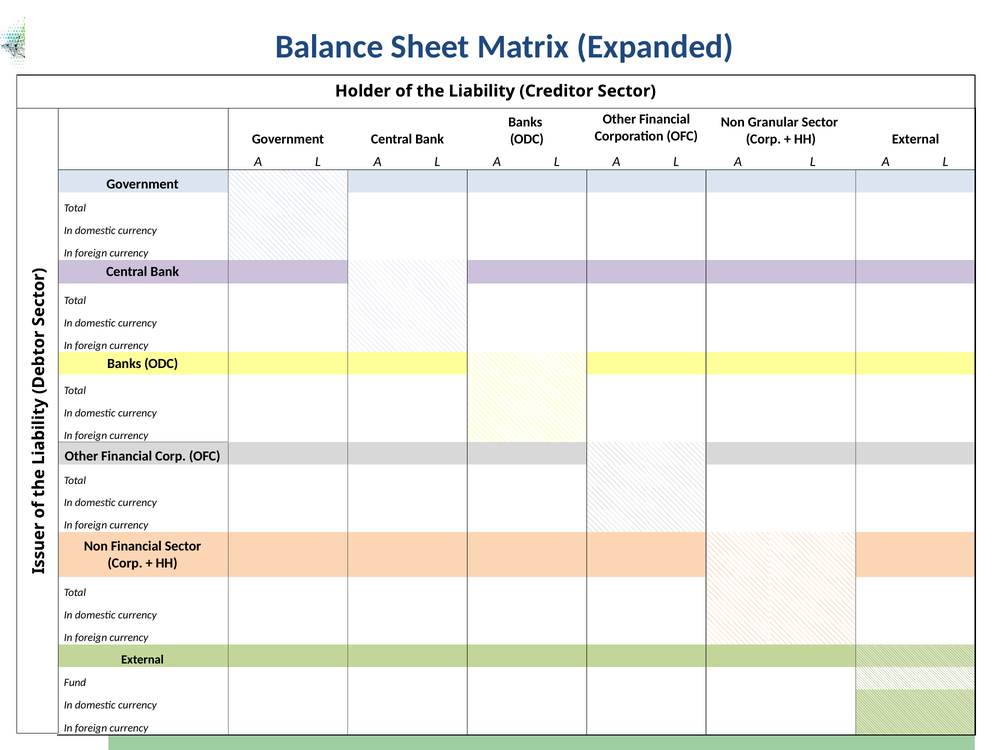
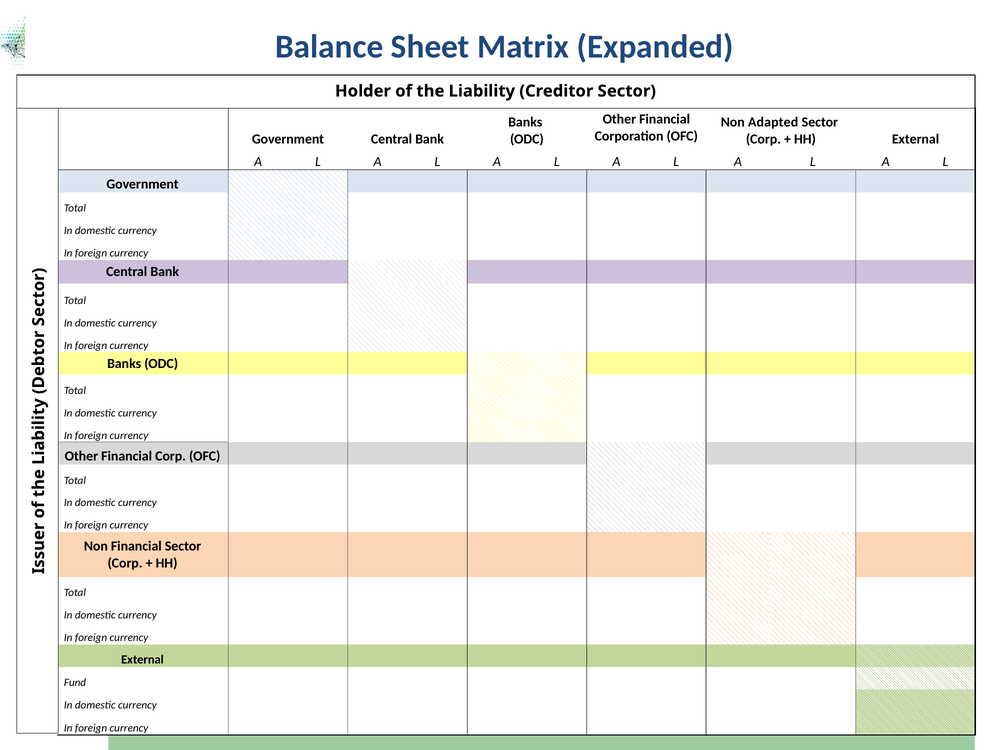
Granular: Granular -> Adapted
